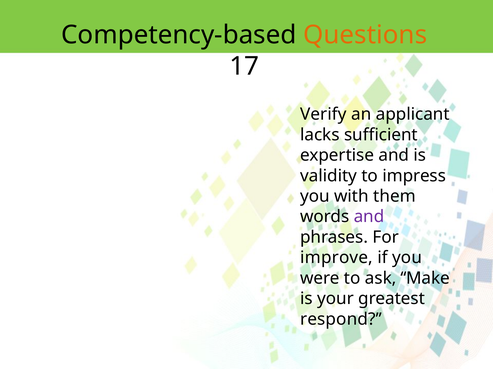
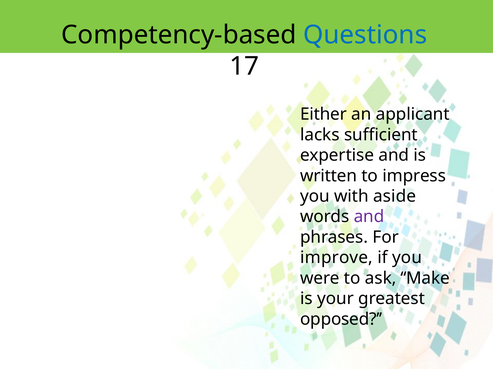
Questions colour: orange -> blue
Verify: Verify -> Either
validity: validity -> written
them: them -> aside
respond: respond -> opposed
